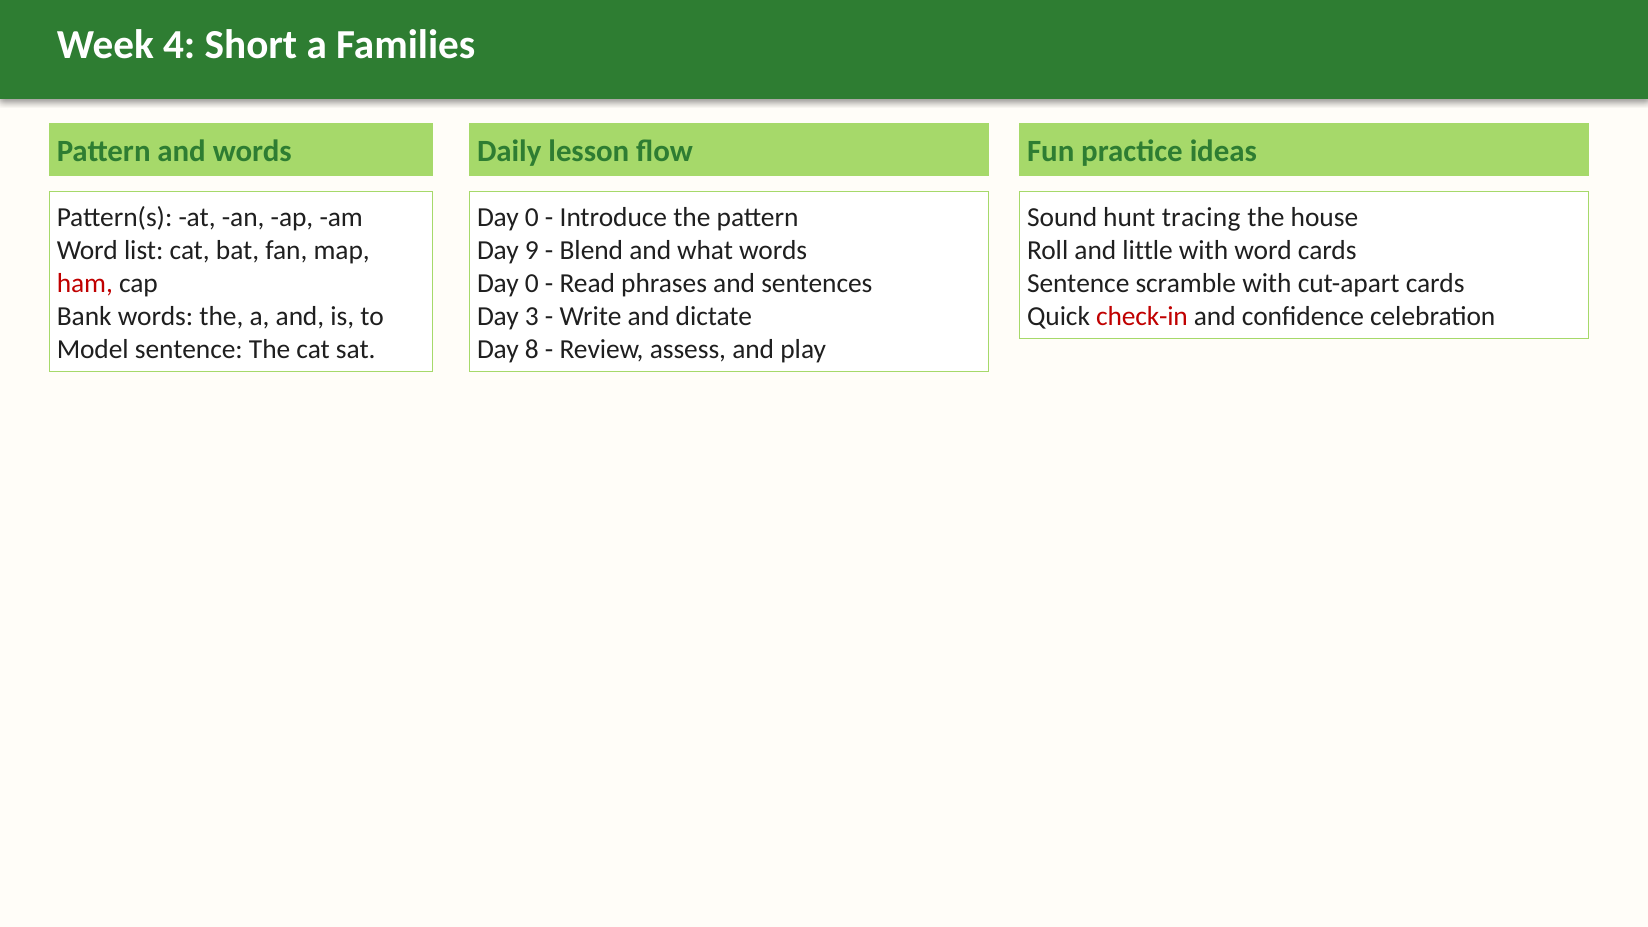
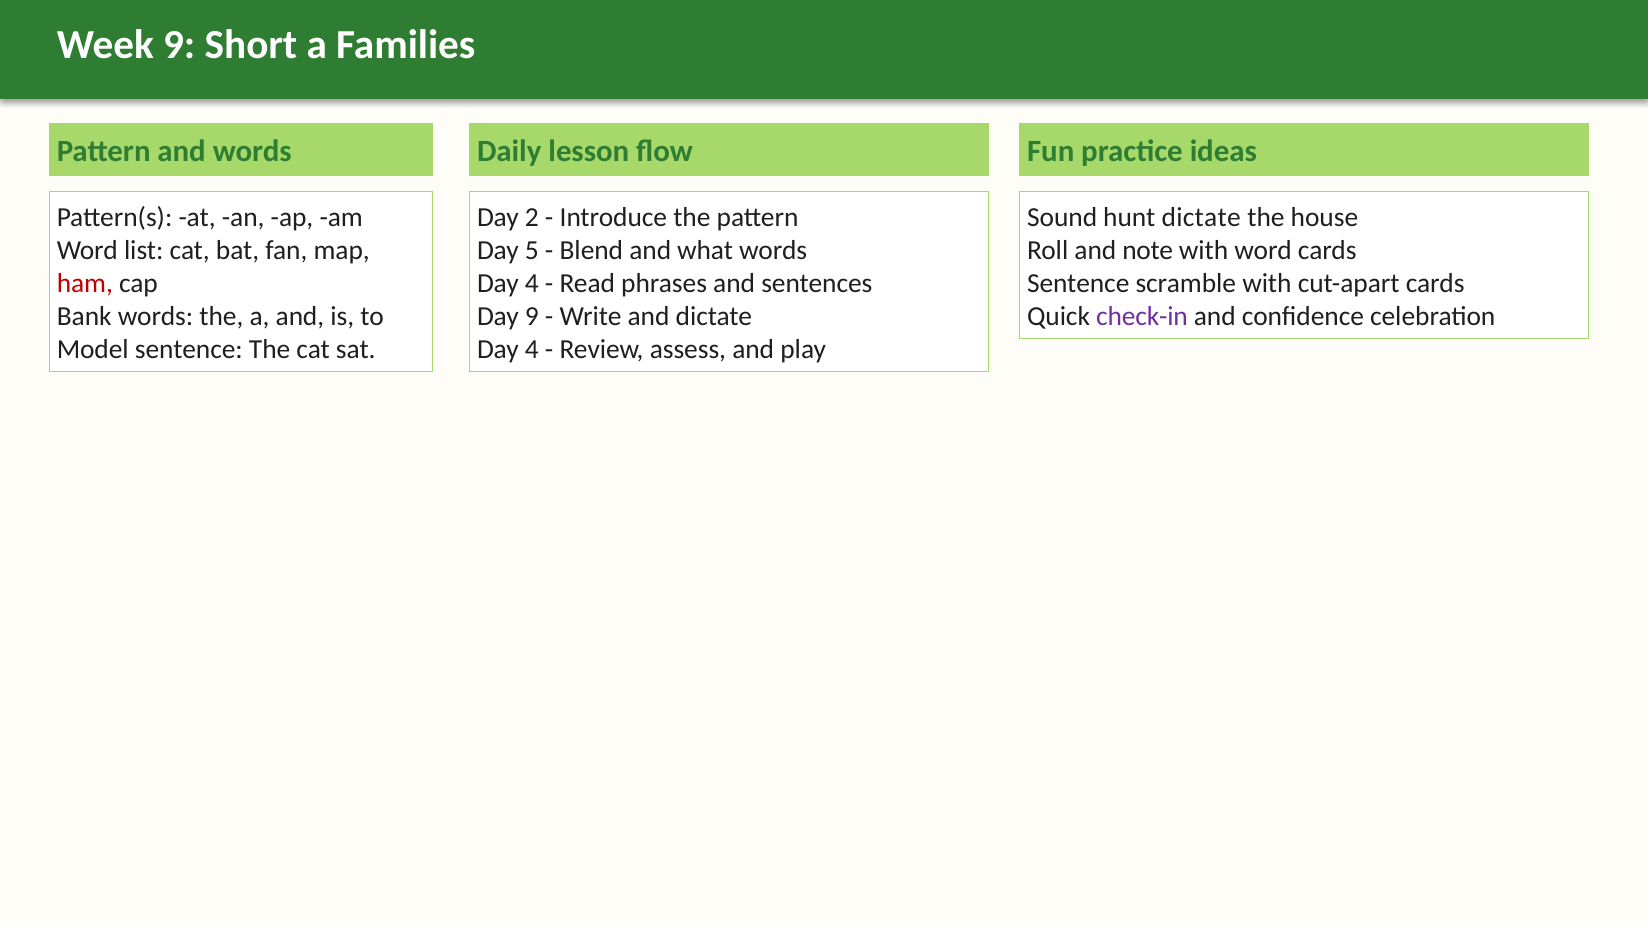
Week 4: 4 -> 9
0 at (532, 217): 0 -> 2
hunt tracing: tracing -> dictate
9: 9 -> 5
little: little -> note
0 at (532, 283): 0 -> 4
check-in colour: red -> purple
Day 3: 3 -> 9
8 at (532, 349): 8 -> 4
